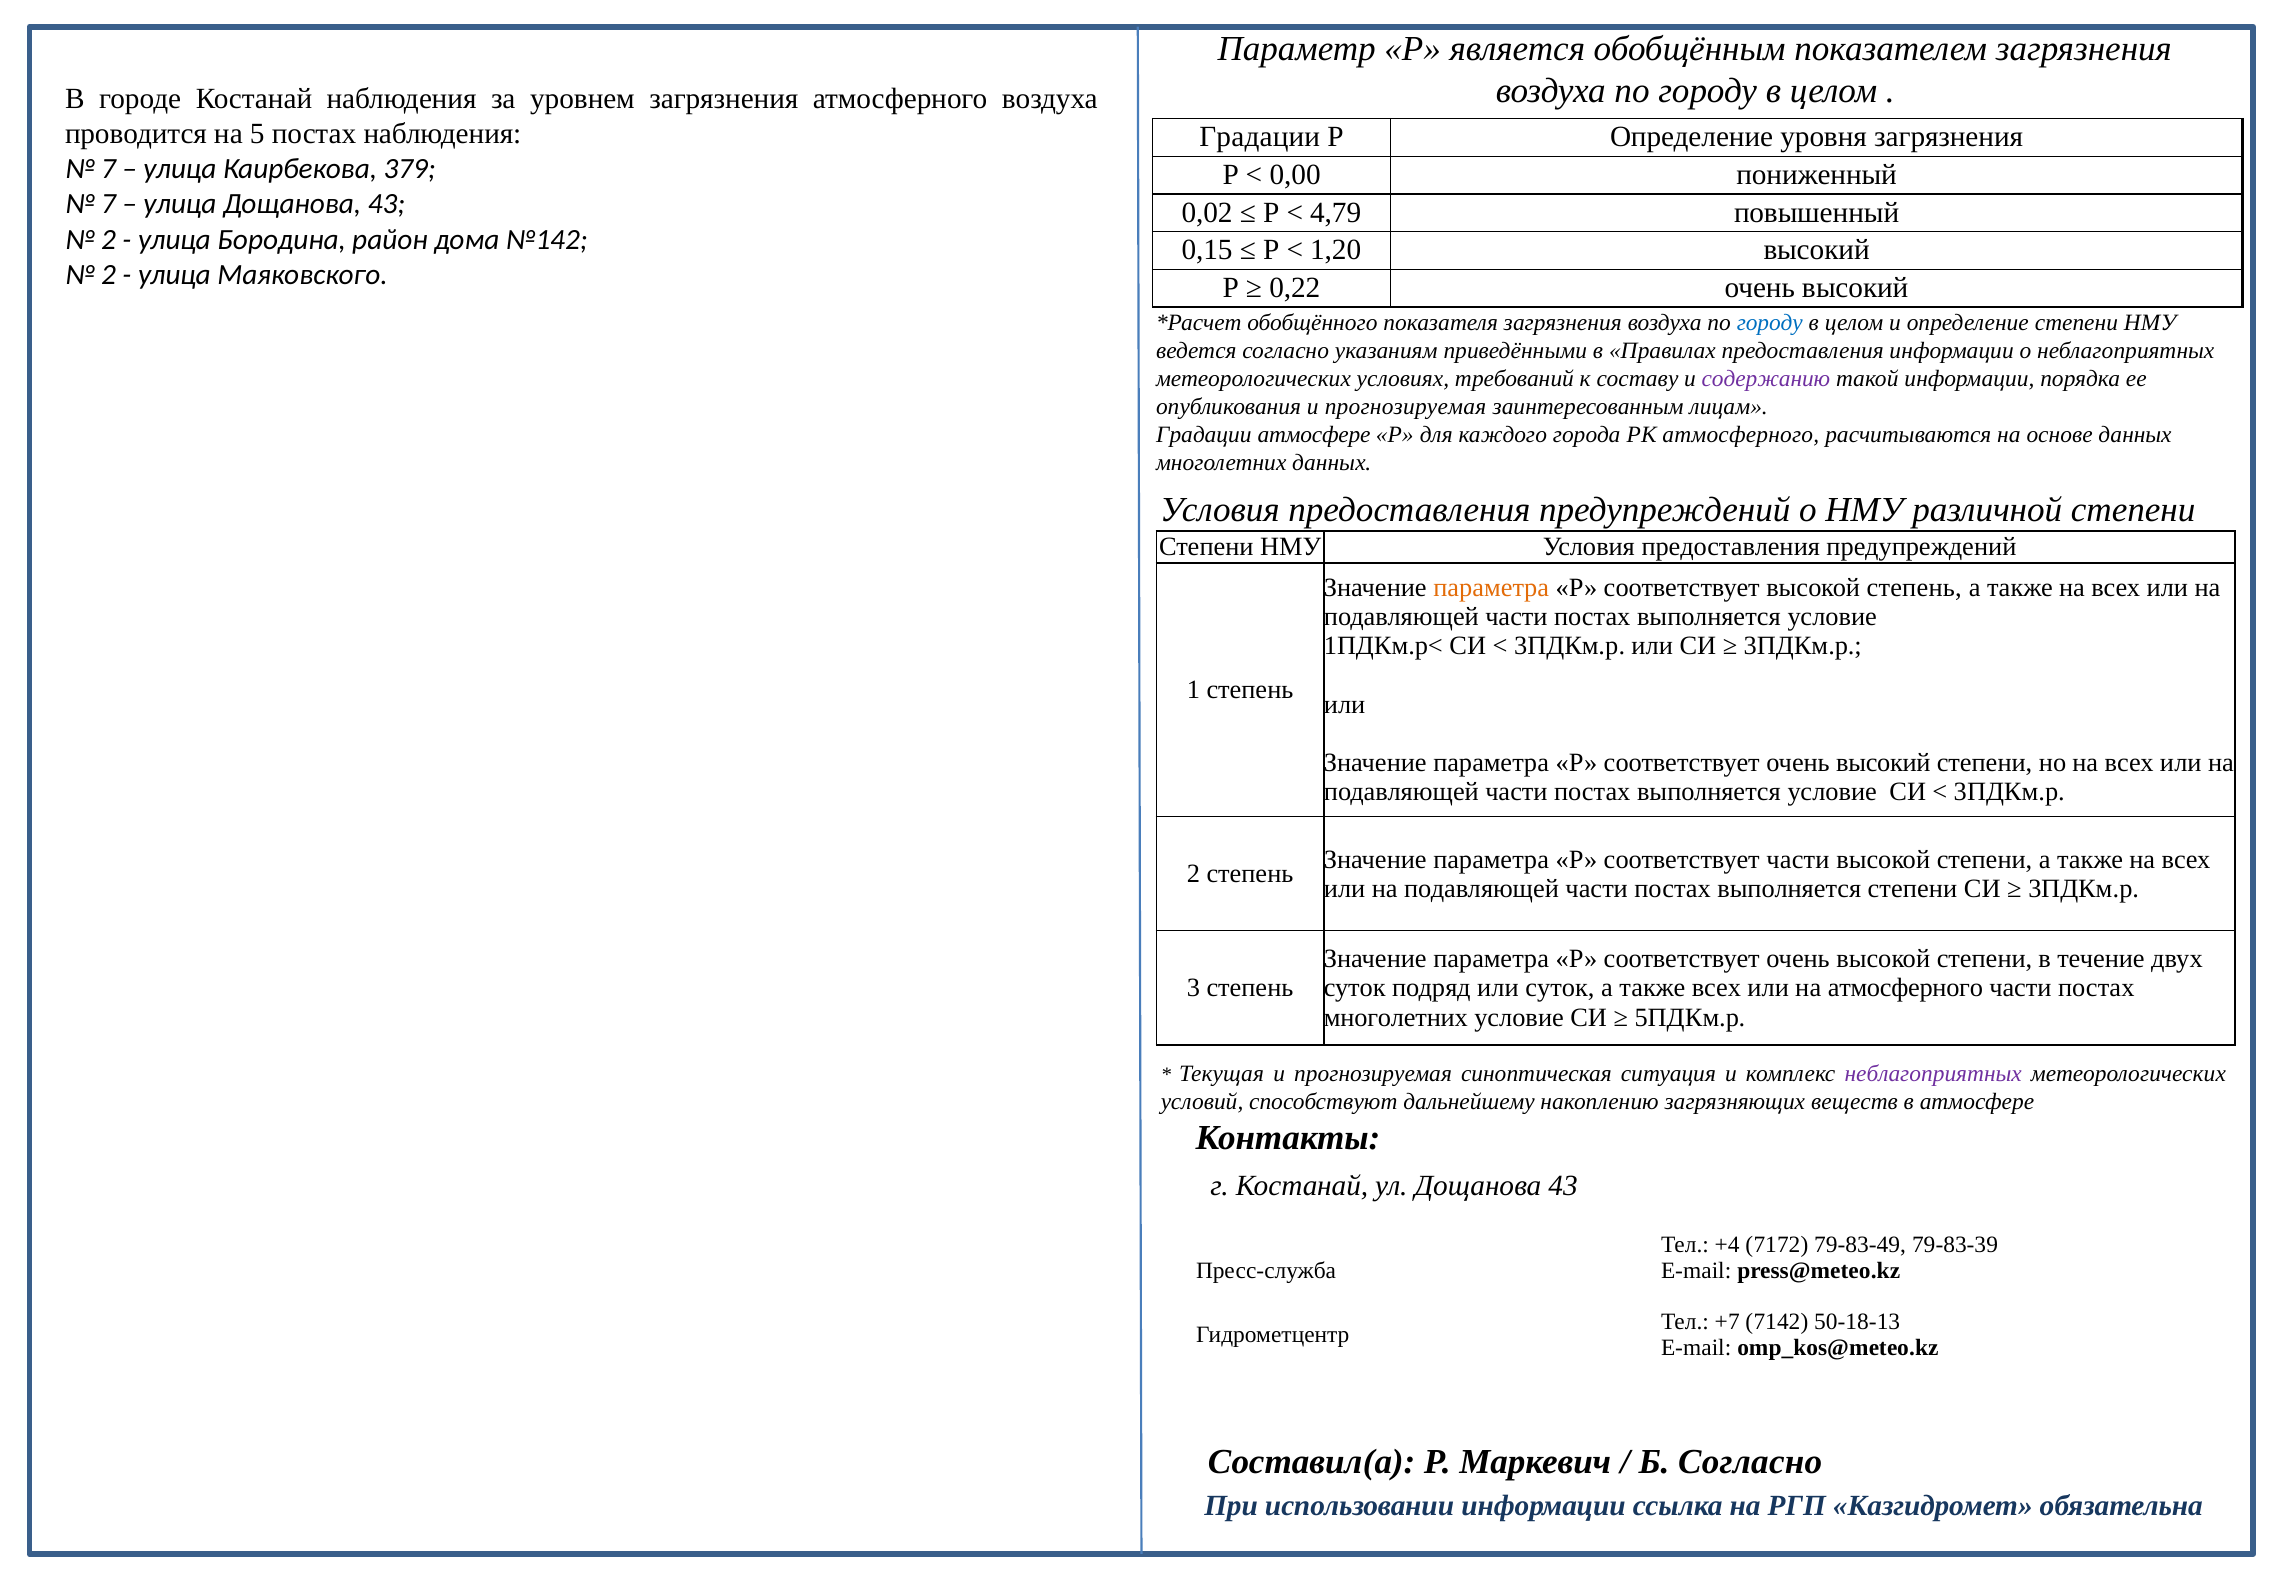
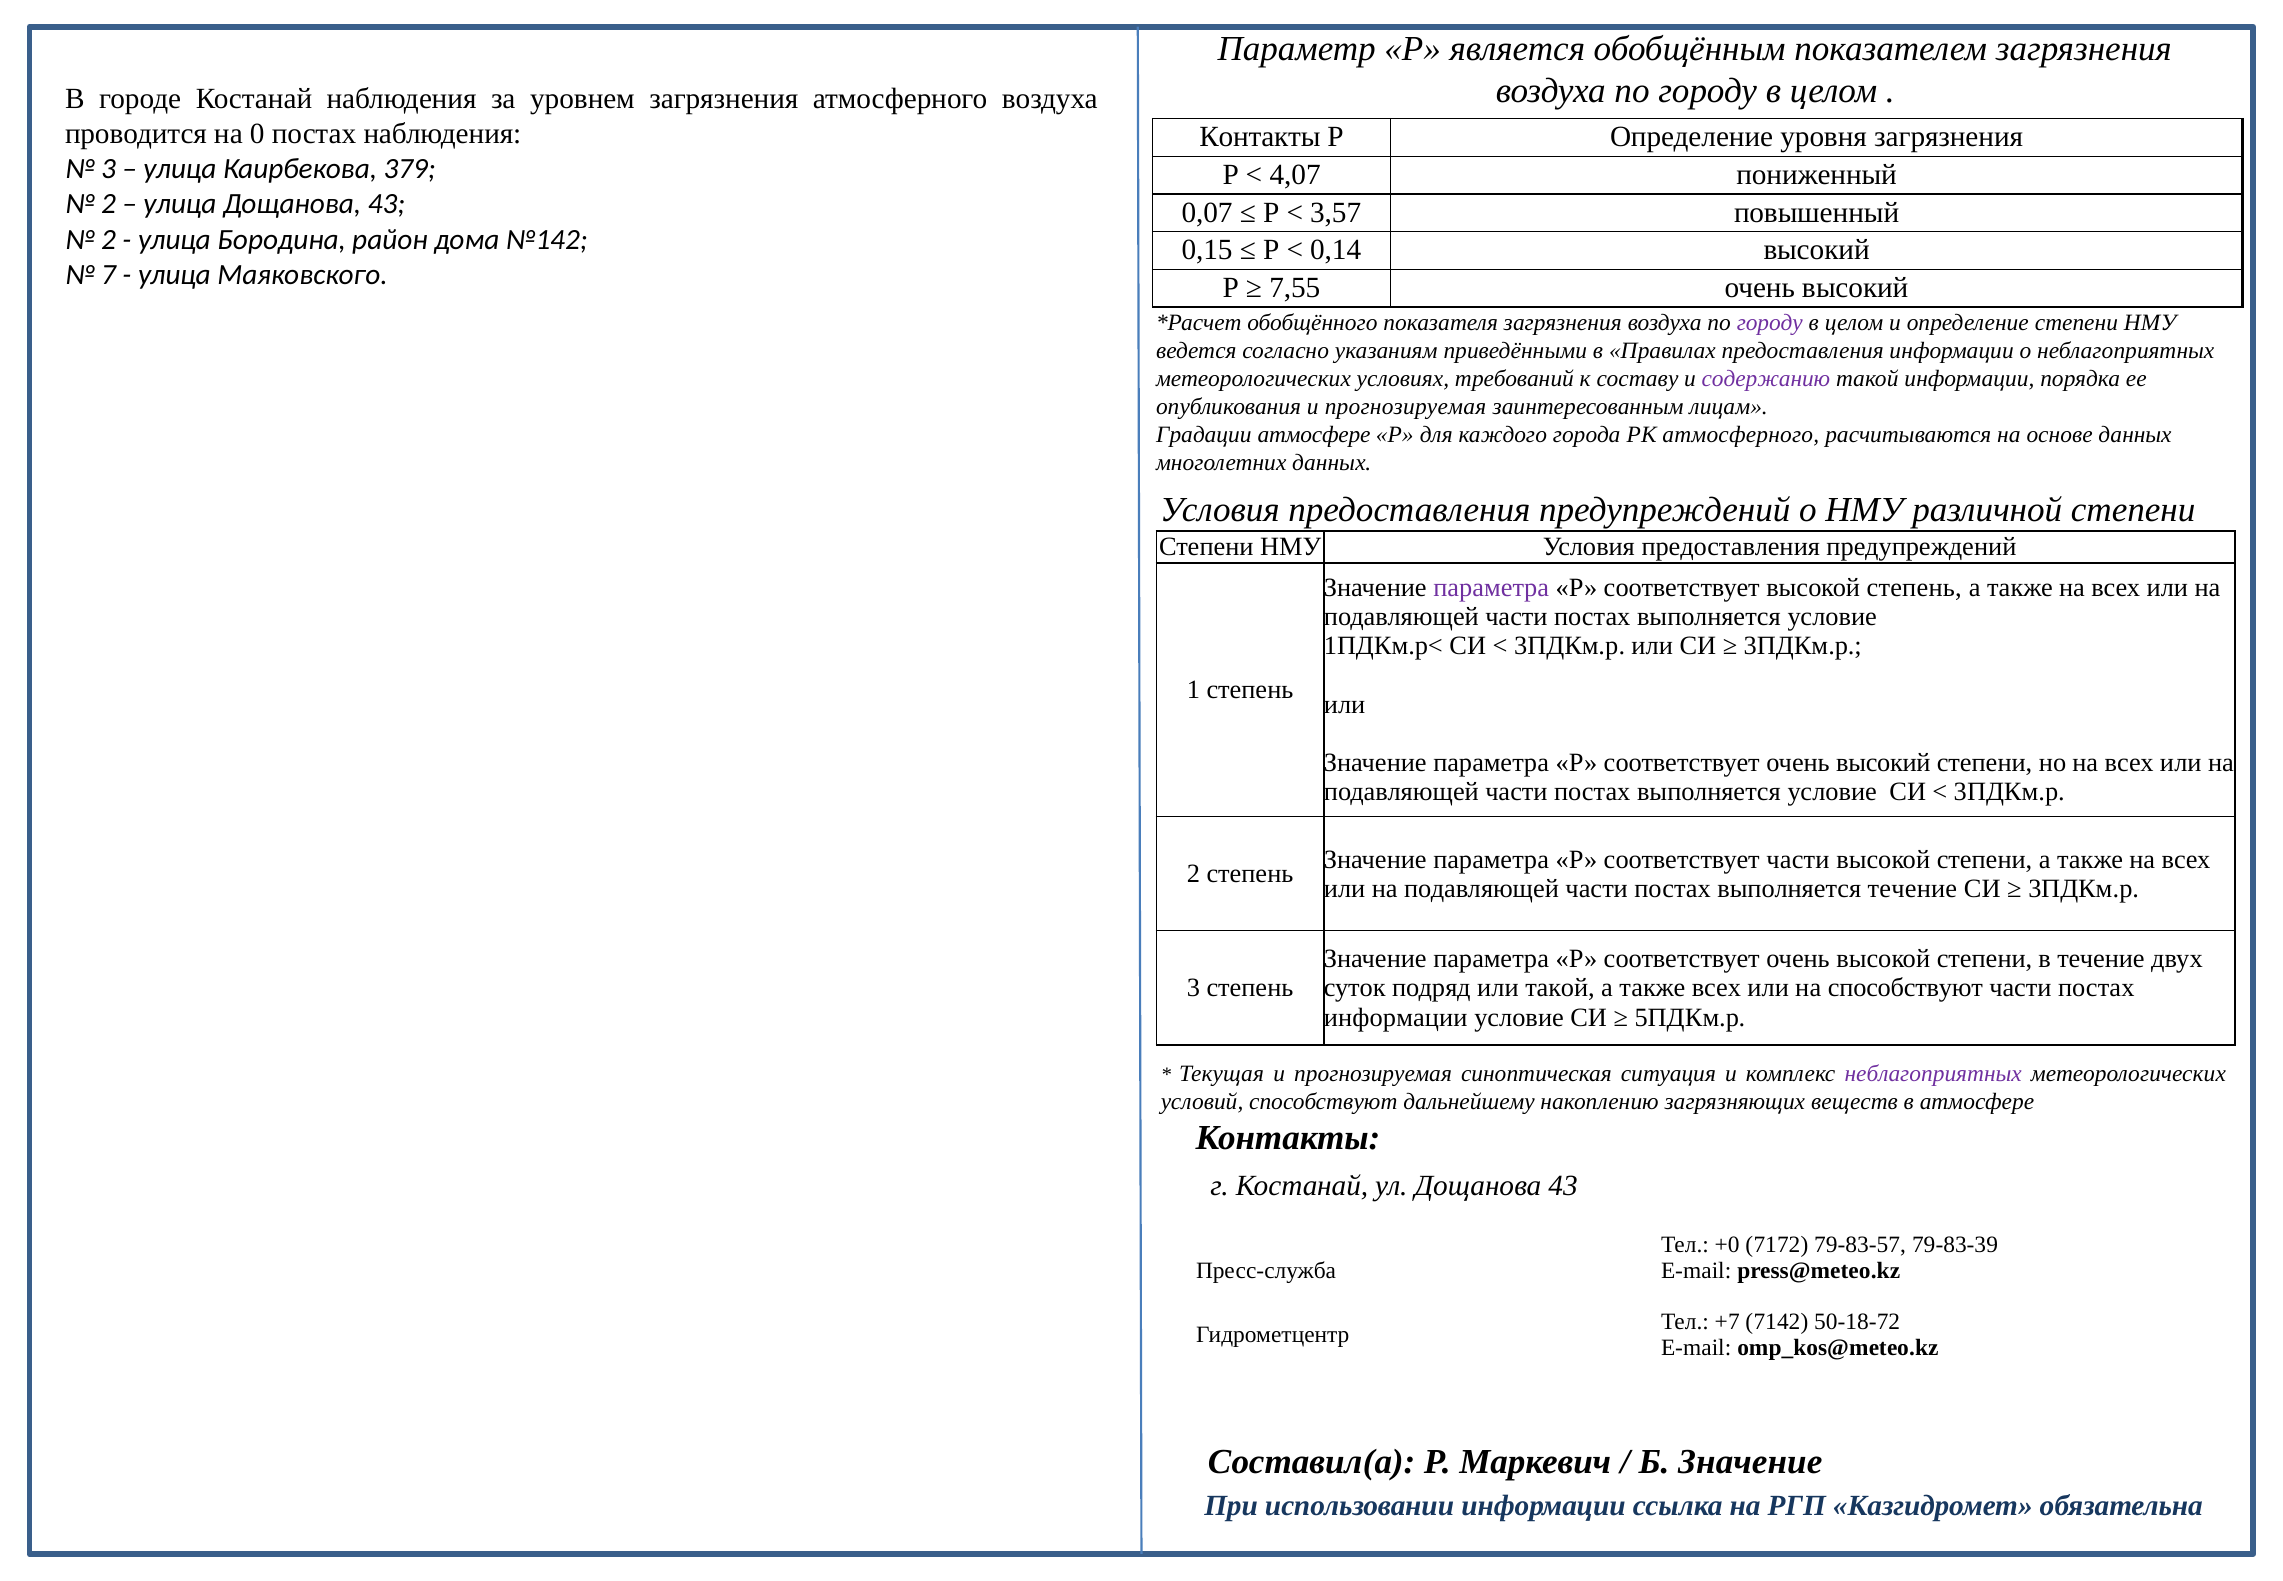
5: 5 -> 0
Градации at (1260, 137): Градации -> Контакты
7 at (109, 169): 7 -> 3
0,00: 0,00 -> 4,07
7 at (109, 204): 7 -> 2
0,02: 0,02 -> 0,07
4,79: 4,79 -> 3,57
1,20: 1,20 -> 0,14
2 at (109, 274): 2 -> 7
0,22: 0,22 -> 7,55
городу at (1770, 323) colour: blue -> purple
параметра at (1491, 588) colour: orange -> purple
выполняется степени: степени -> течение
или суток: суток -> такой
на атмосферного: атмосферного -> способствуют
многолетних at (1396, 1017): многолетних -> информации
+4: +4 -> +0
79-83-49: 79-83-49 -> 79-83-57
50-18-13: 50-18-13 -> 50-18-72
Б Согласно: Согласно -> Значение
